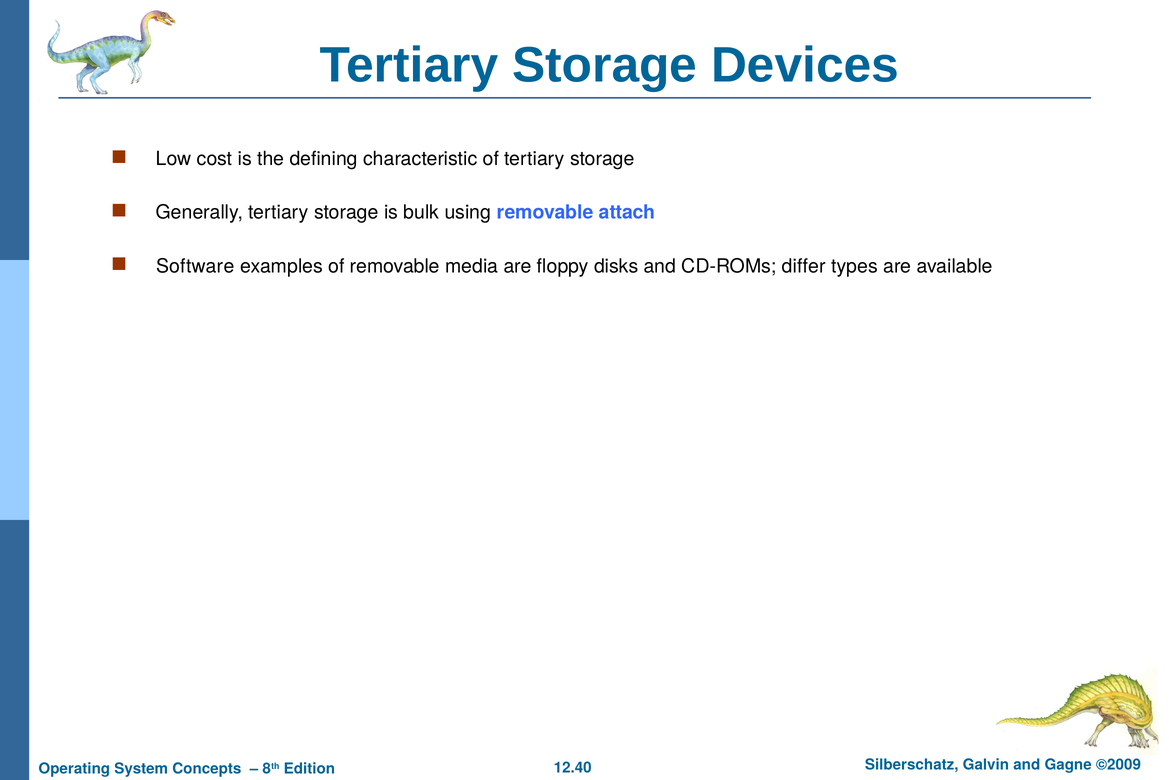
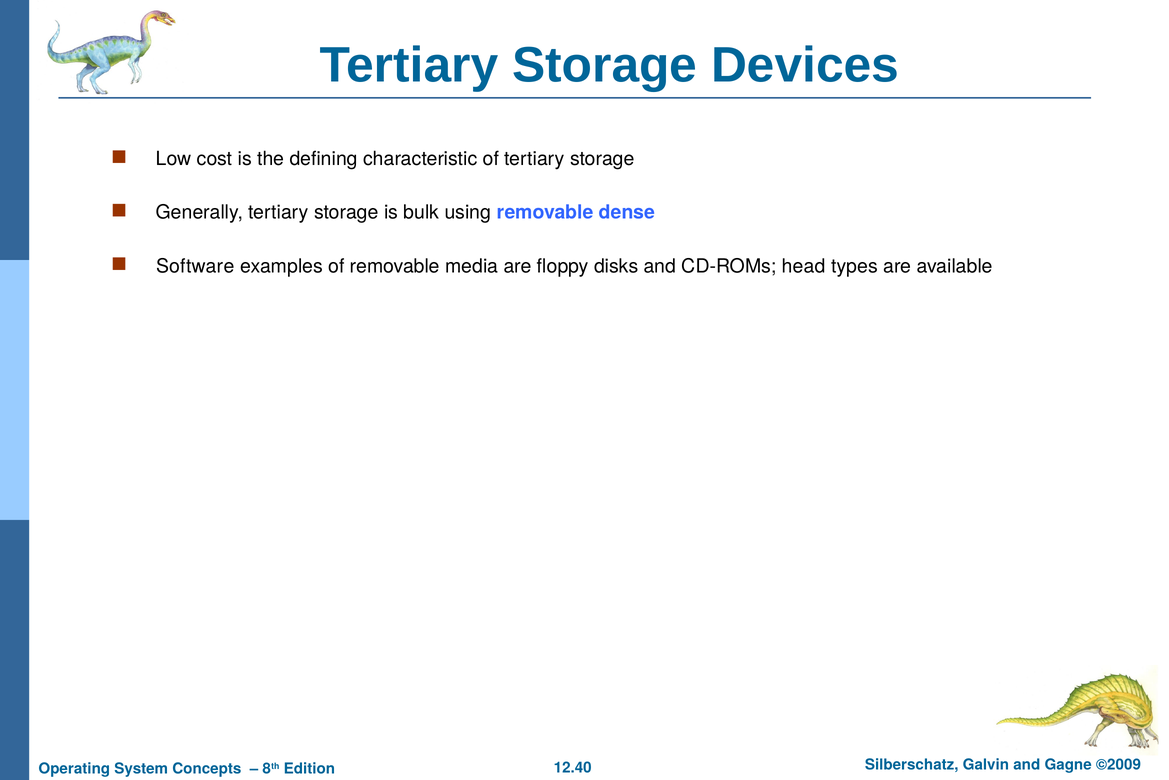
attach: attach -> dense
differ: differ -> head
